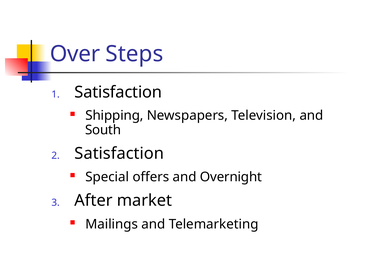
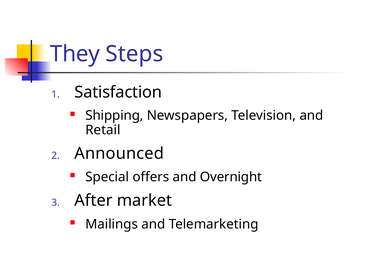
Over: Over -> They
South: South -> Retail
Satisfaction at (119, 153): Satisfaction -> Announced
